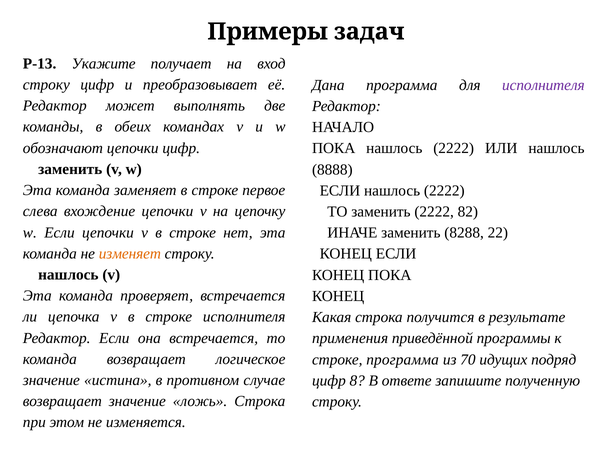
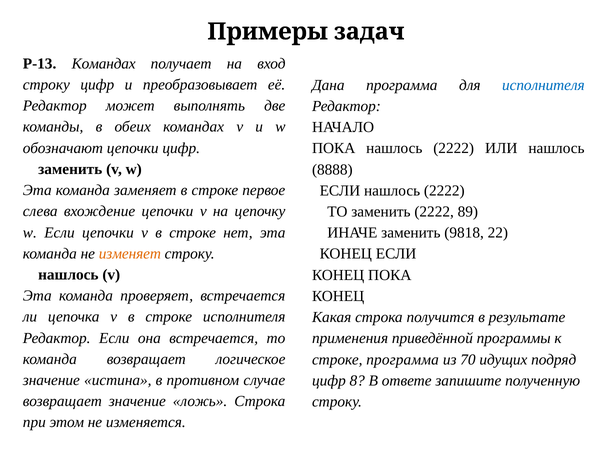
Р-13 Укажите: Укажите -> Командах
исполнителя at (543, 85) colour: purple -> blue
82: 82 -> 89
8288: 8288 -> 9818
